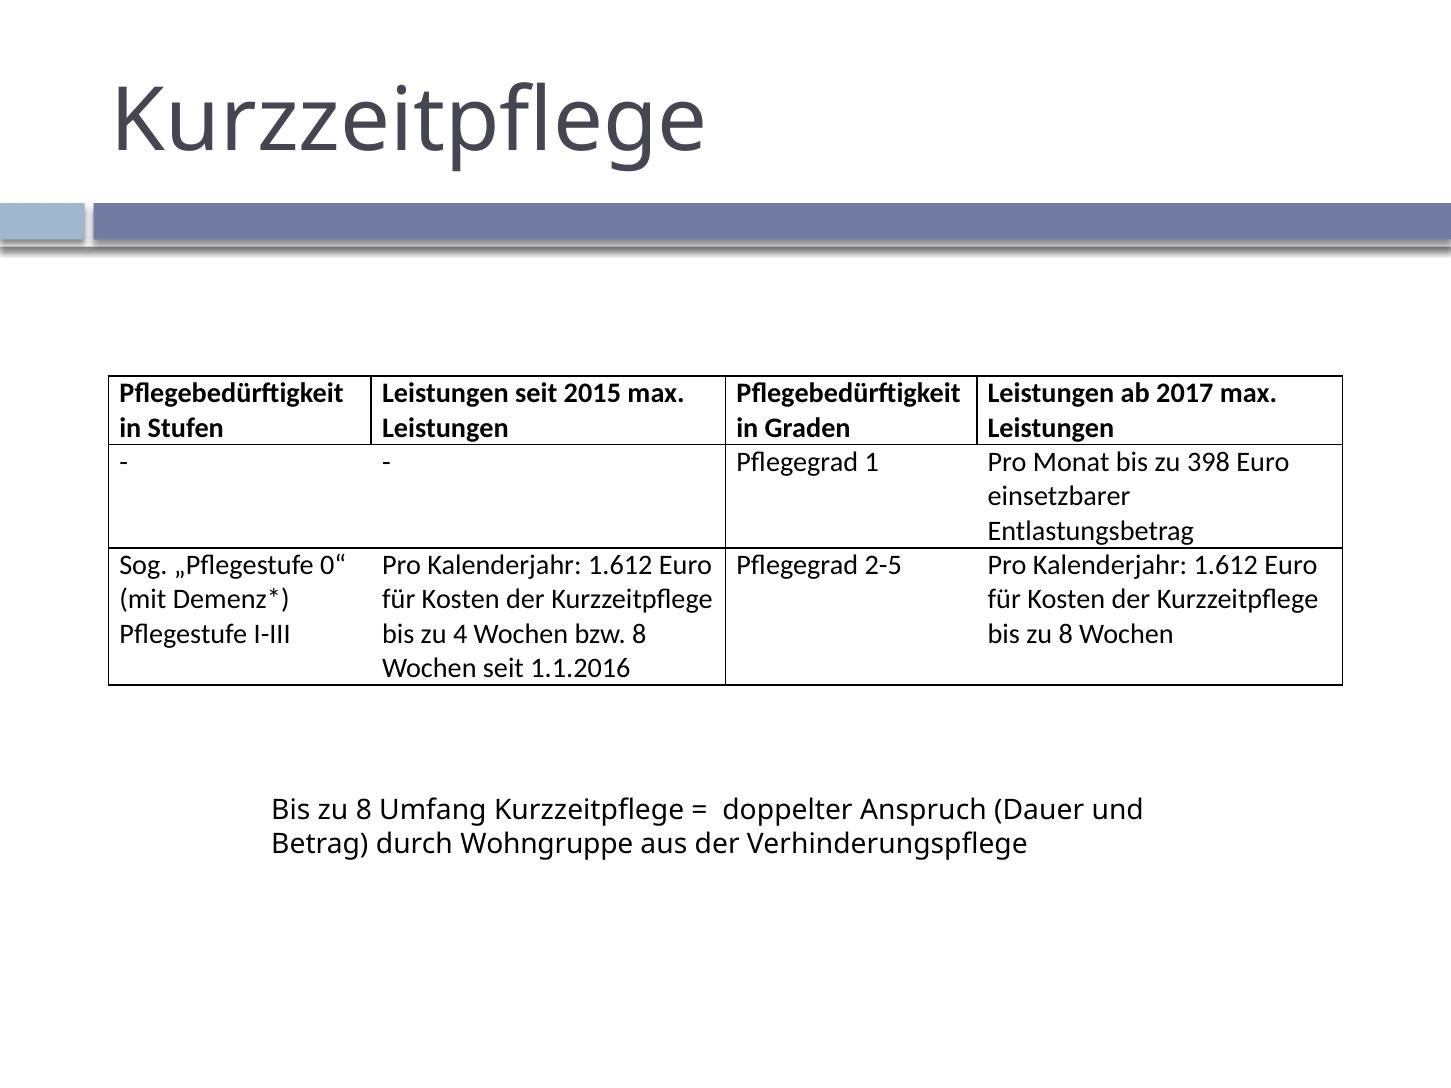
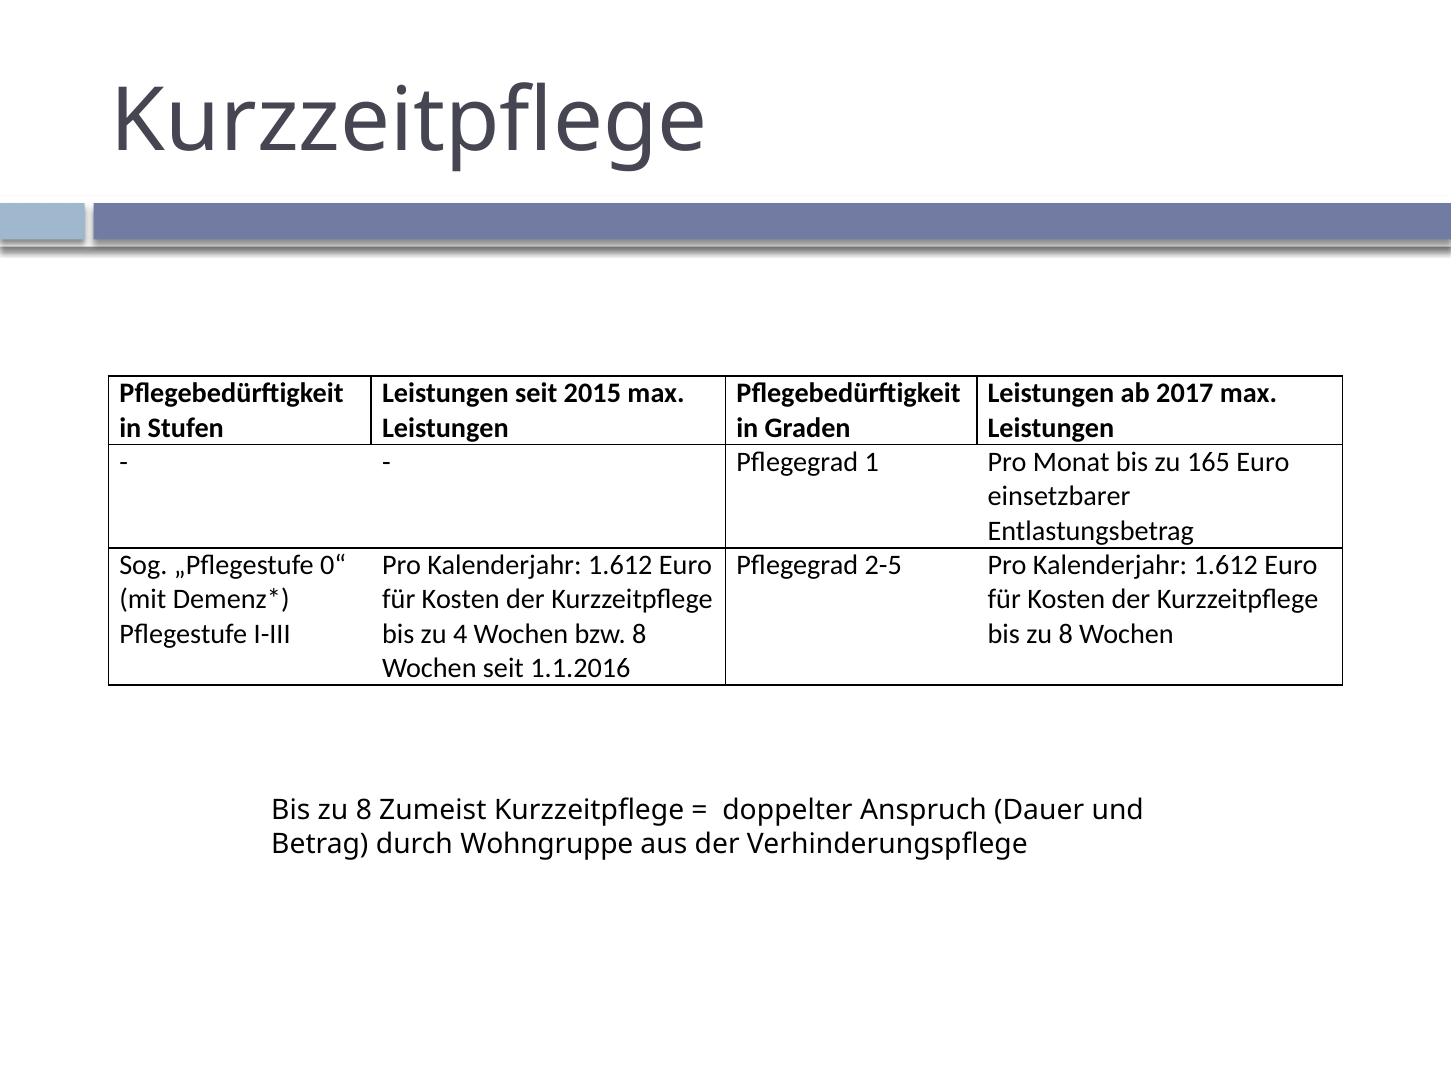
398: 398 -> 165
Umfang: Umfang -> Zumeist
